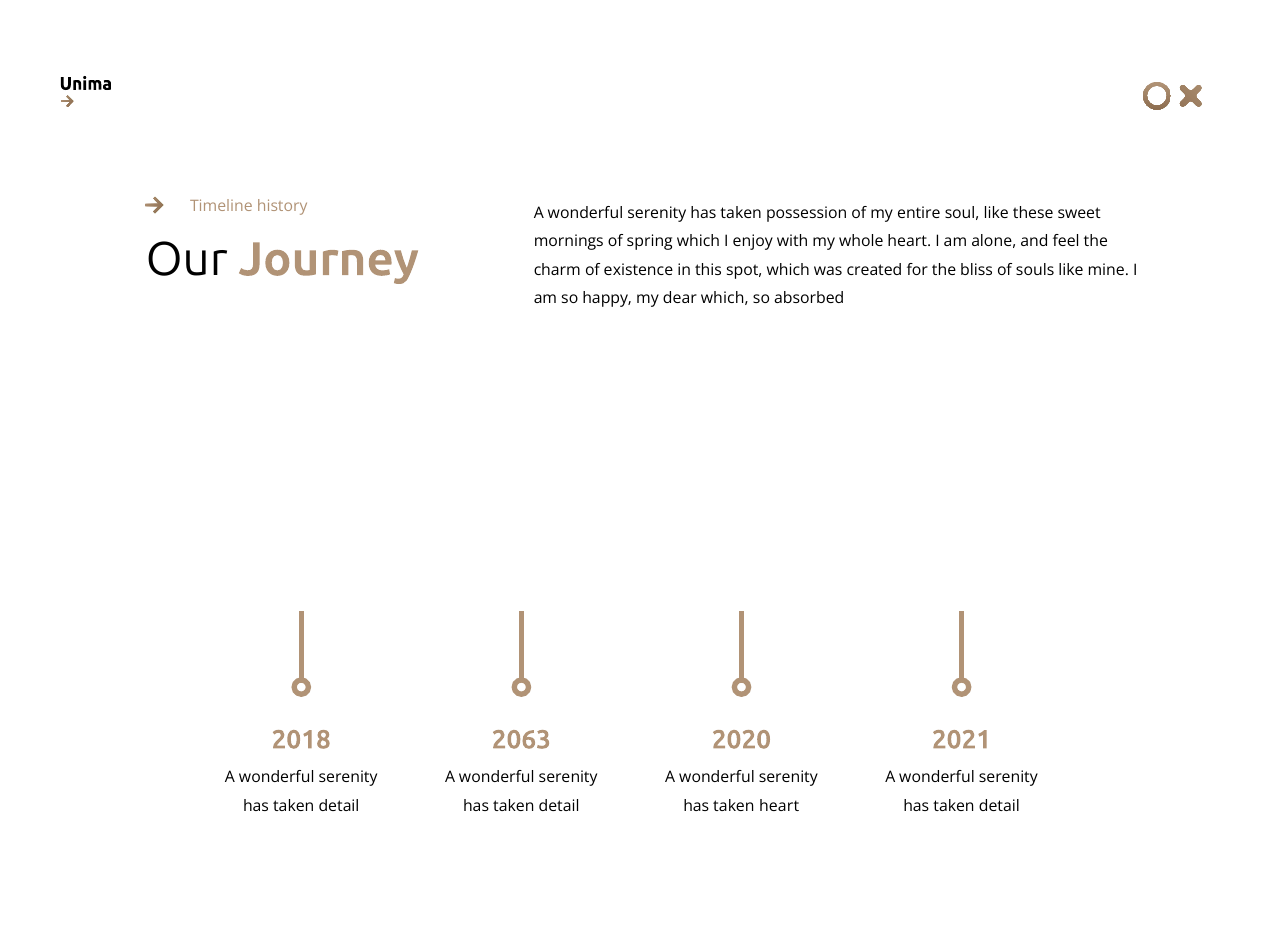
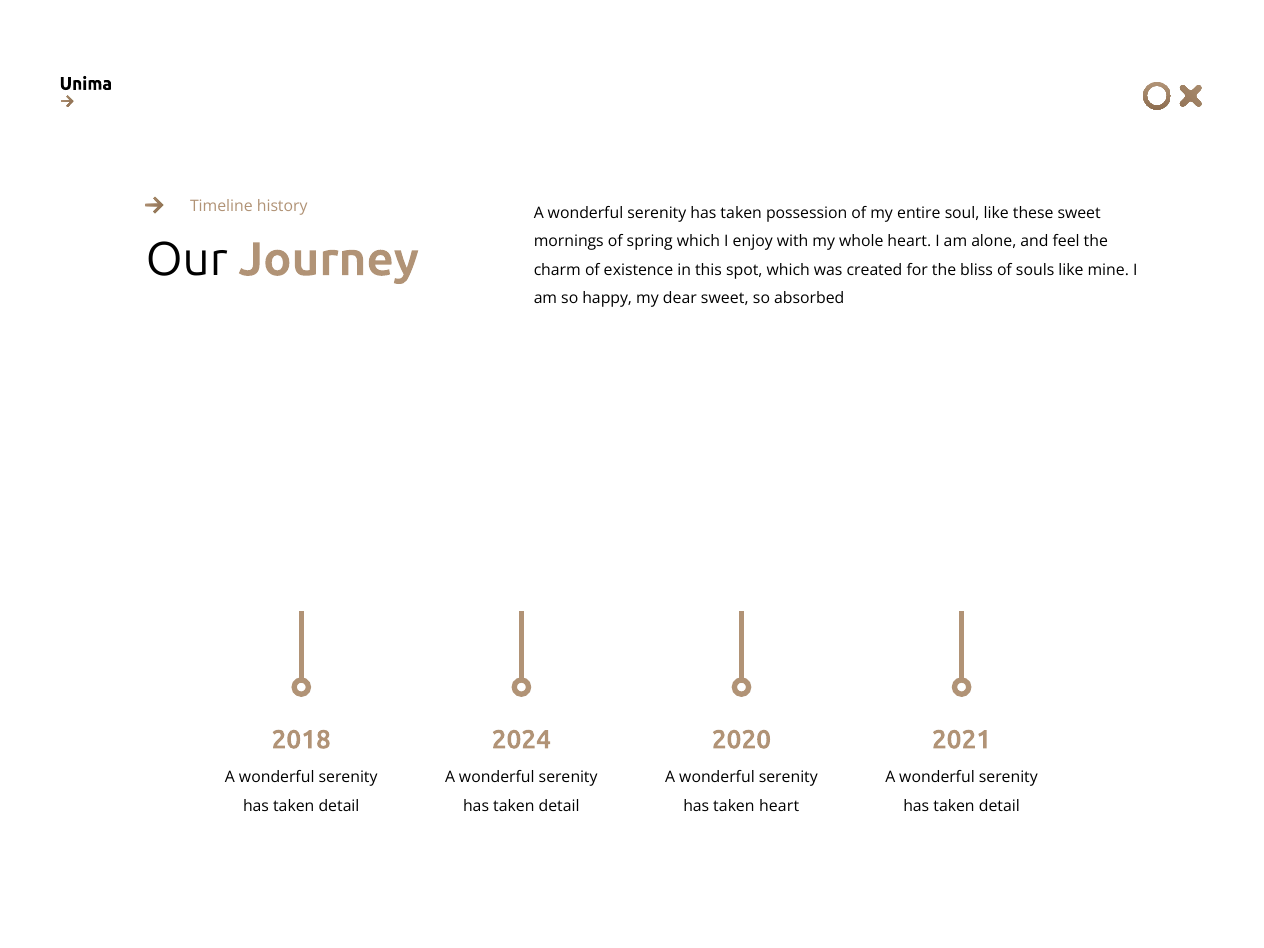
dear which: which -> sweet
2063: 2063 -> 2024
